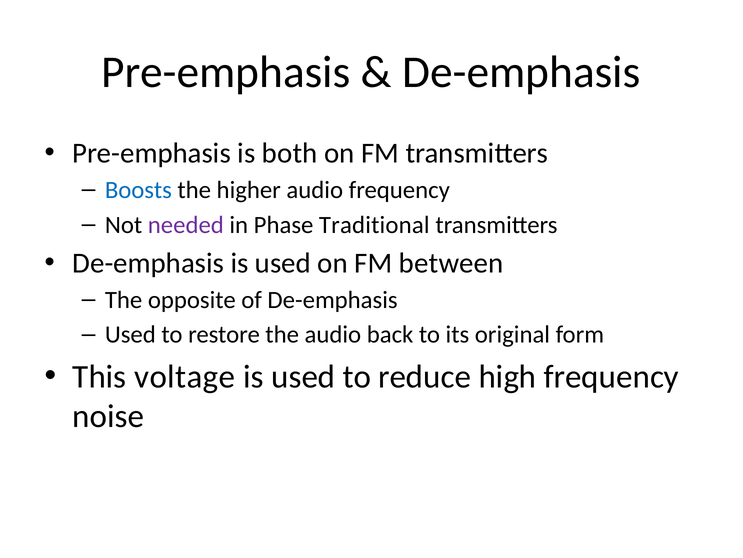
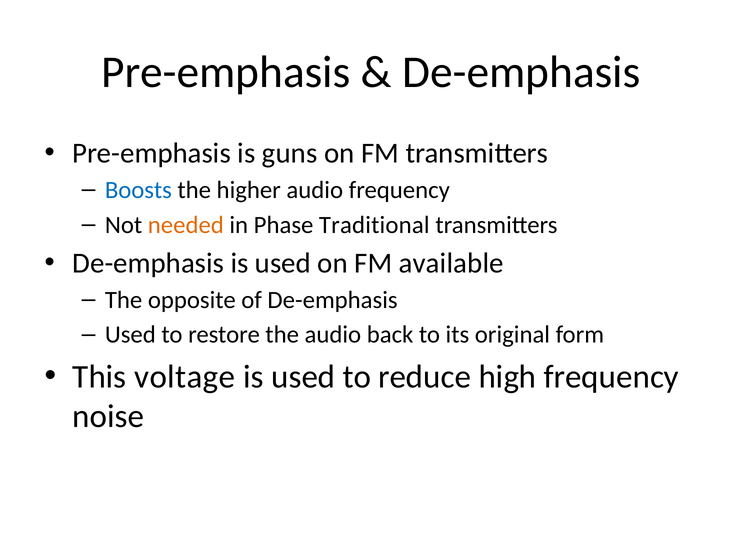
both: both -> guns
needed colour: purple -> orange
between: between -> available
